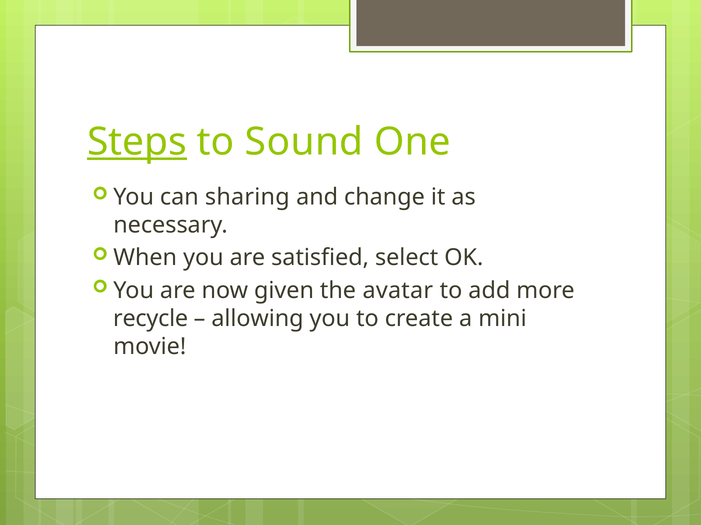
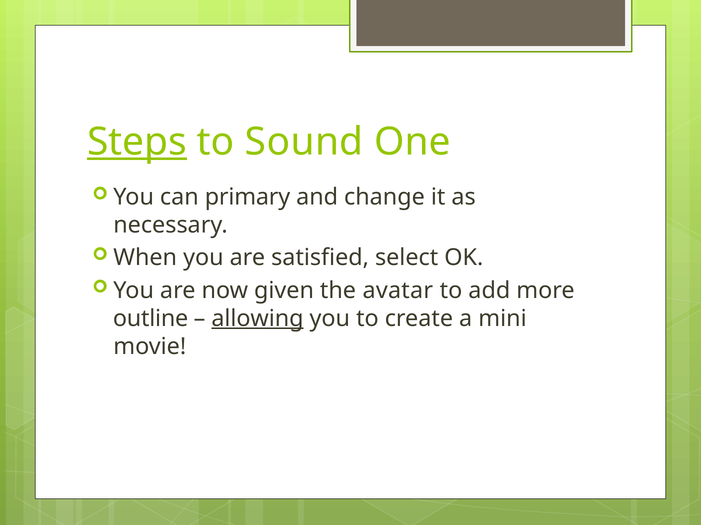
sharing: sharing -> primary
recycle: recycle -> outline
allowing underline: none -> present
